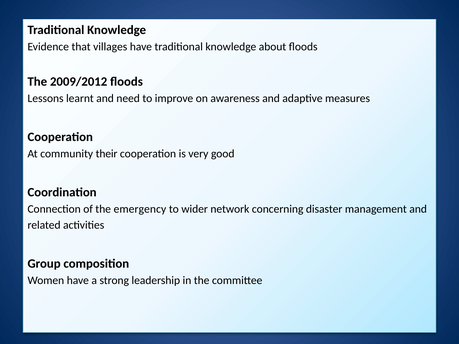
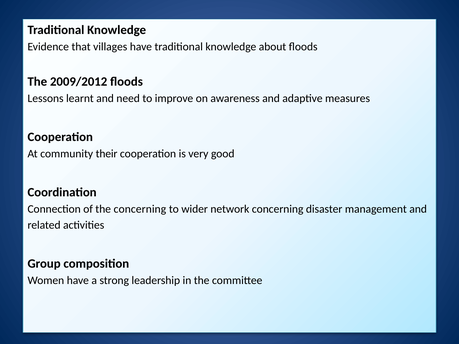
the emergency: emergency -> concerning
